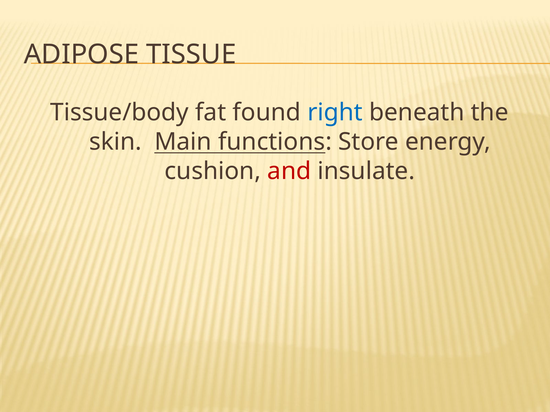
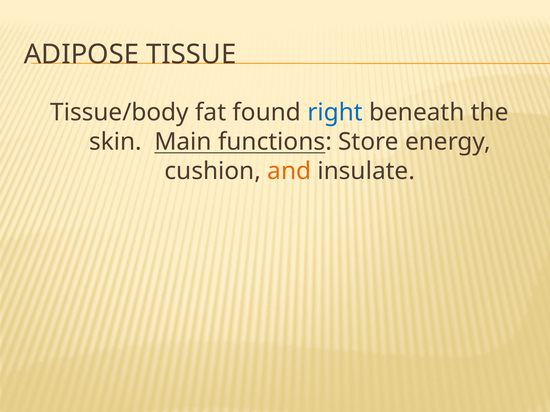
and colour: red -> orange
